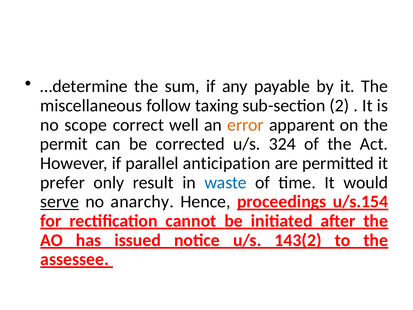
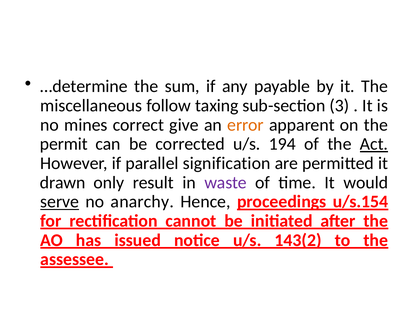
2: 2 -> 3
scope: scope -> mines
well: well -> give
324: 324 -> 194
Act underline: none -> present
anticipation: anticipation -> signification
prefer: prefer -> drawn
waste colour: blue -> purple
